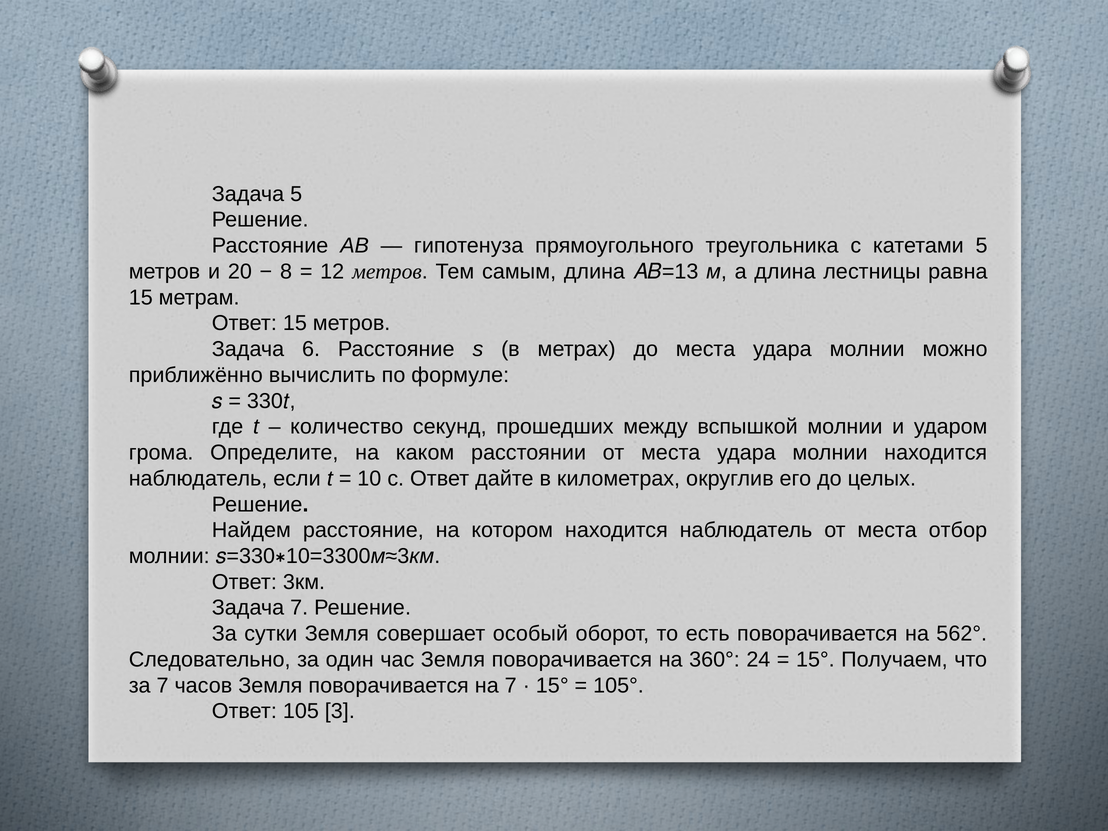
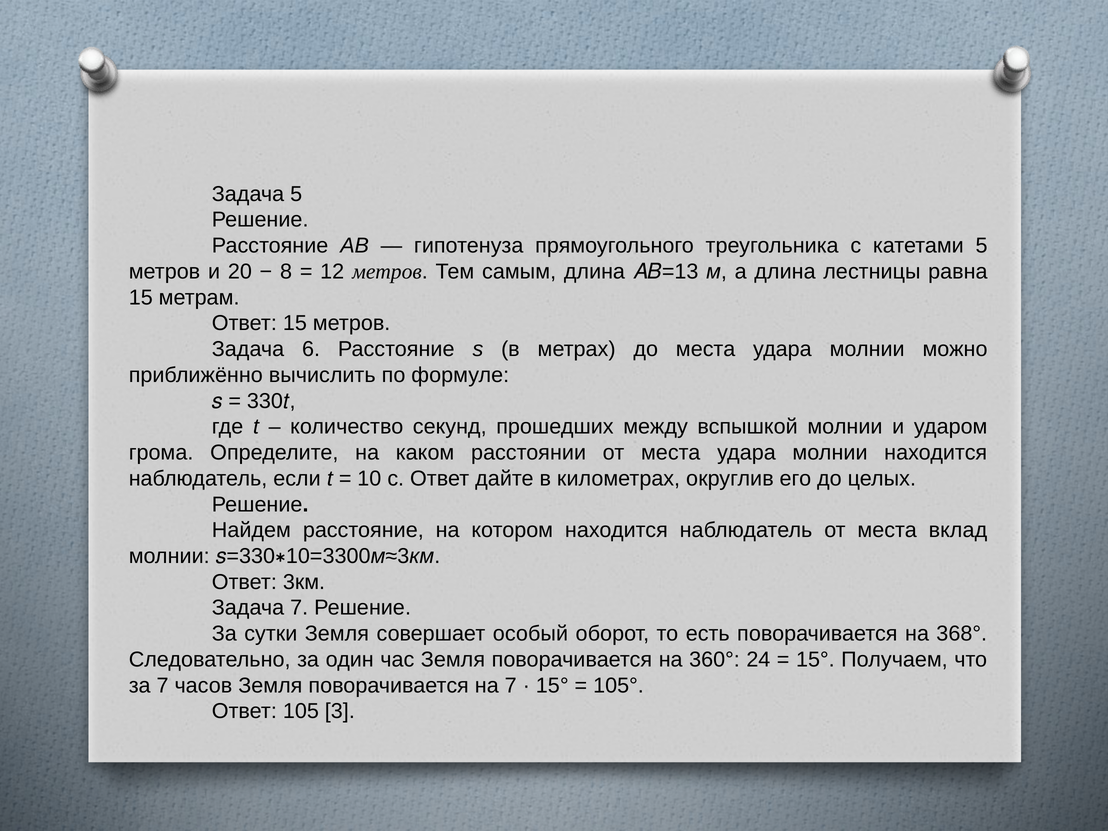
отбор: отбор -> вклад
562°: 562° -> 368°
